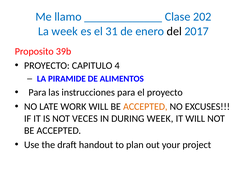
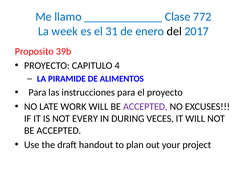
202: 202 -> 772
ACCEPTED at (145, 106) colour: orange -> purple
VECES: VECES -> EVERY
DURING WEEK: WEEK -> VECES
